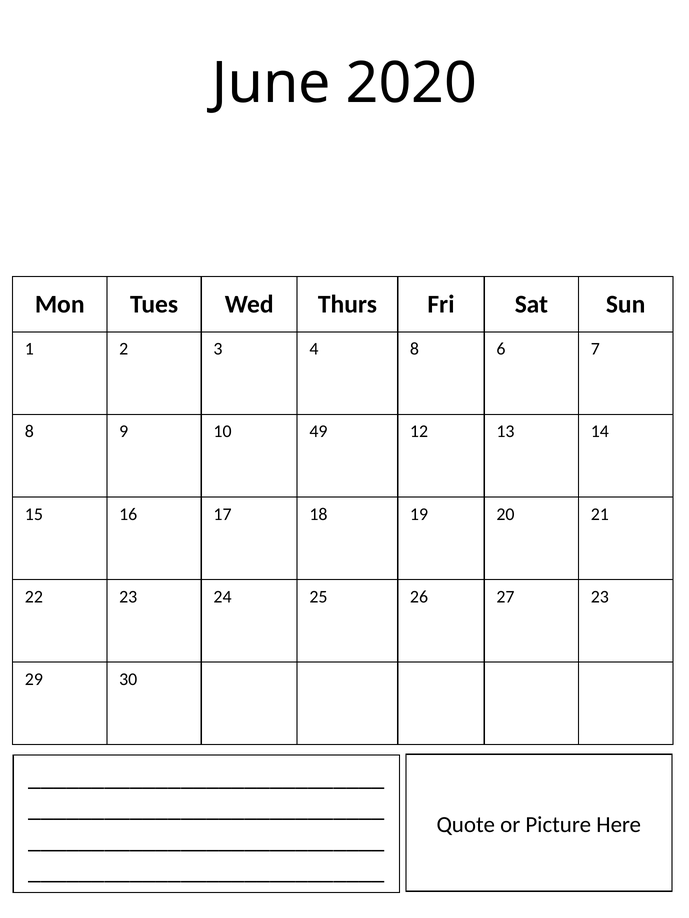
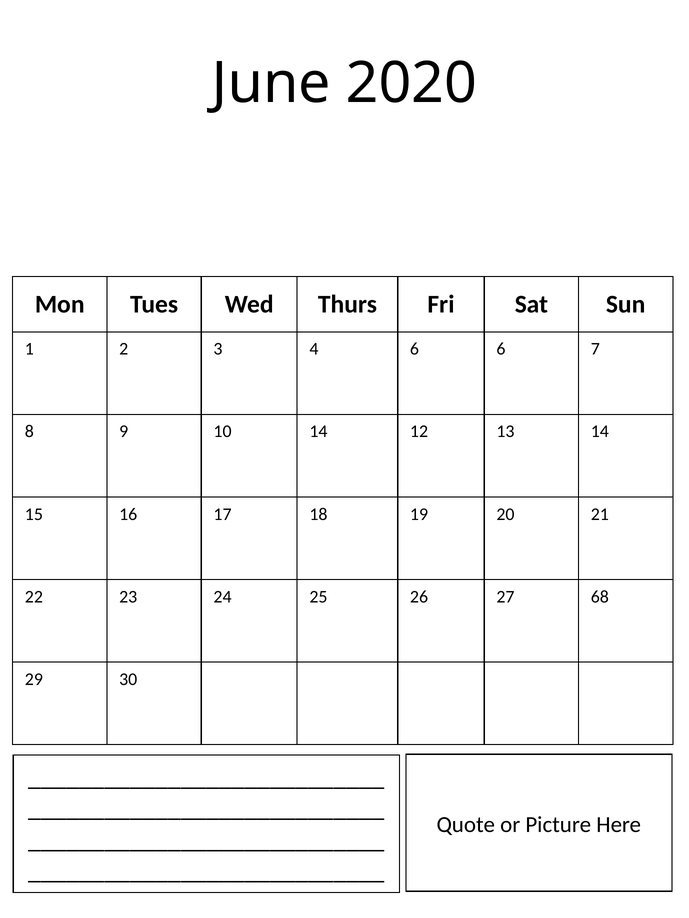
4 8: 8 -> 6
10 49: 49 -> 14
27 23: 23 -> 68
